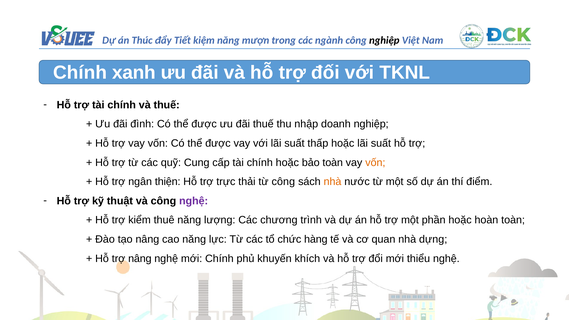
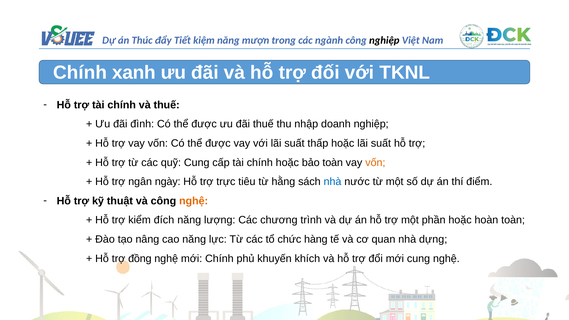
thiện: thiện -> ngày
thải: thải -> tiêu
từ công: công -> hằng
nhà at (333, 182) colour: orange -> blue
nghệ at (194, 201) colour: purple -> orange
thuê: thuê -> đích
trợ nâng: nâng -> đồng
mới thiểu: thiểu -> cung
